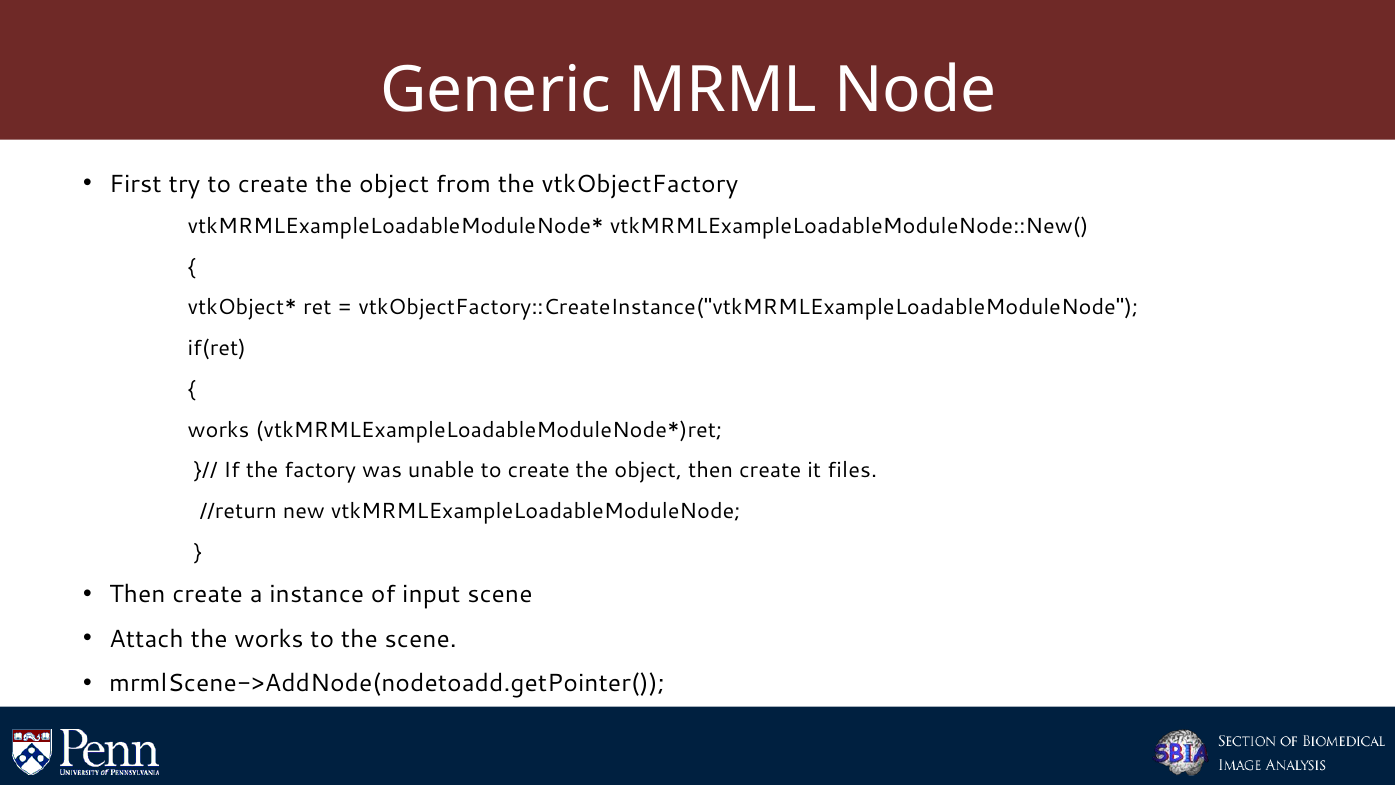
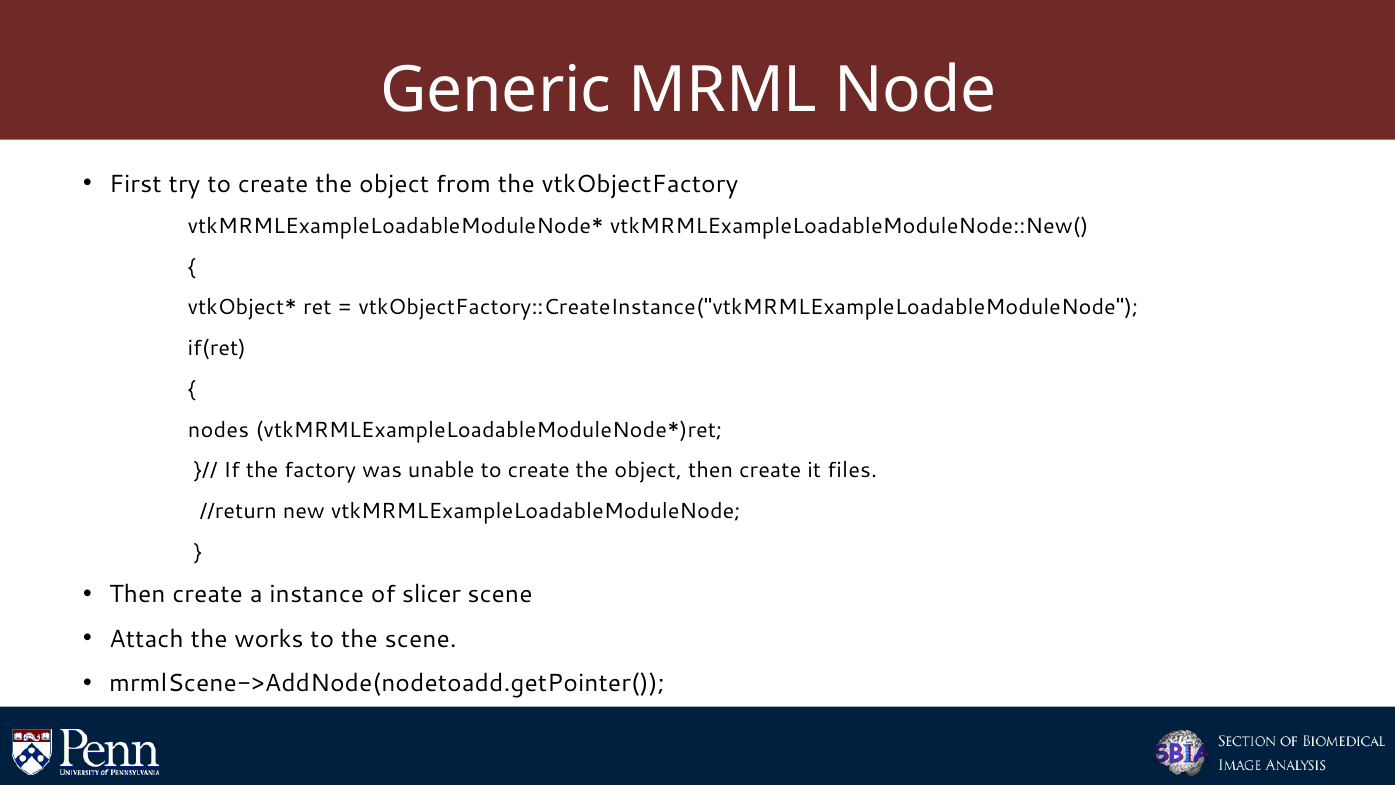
works at (219, 430): works -> nodes
input: input -> slicer
